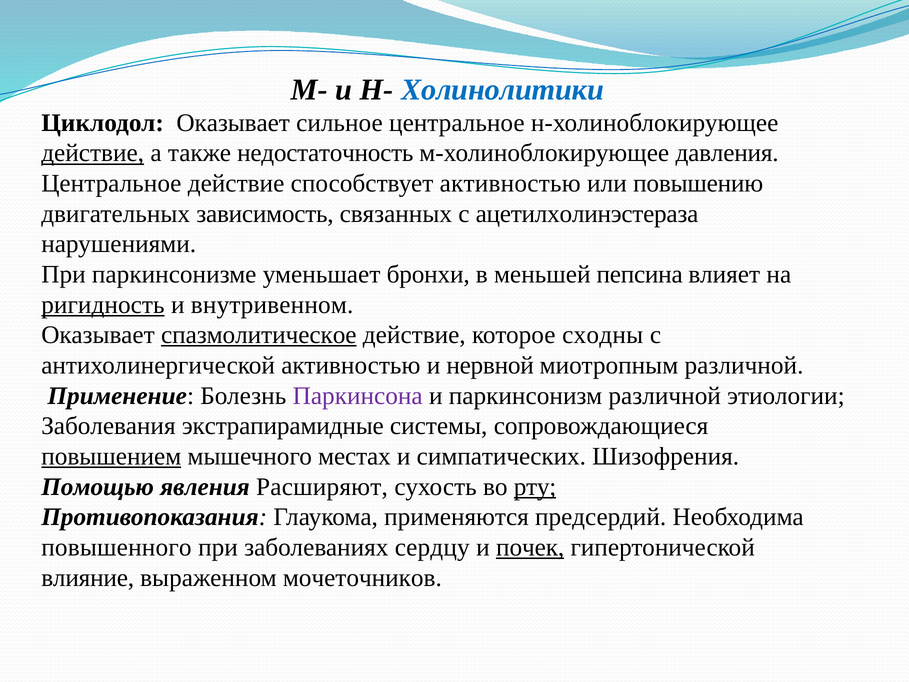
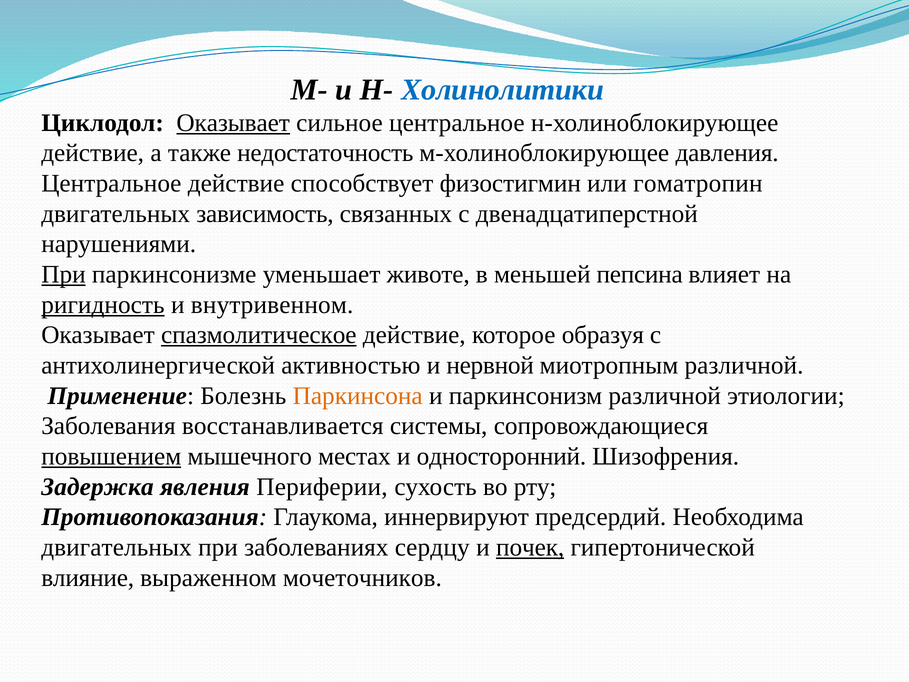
Оказывает at (233, 123) underline: none -> present
действие at (93, 153) underline: present -> none
способствует активностью: активностью -> физостигмин
повышению: повышению -> гоматропин
ацетилхолинэстераза: ацетилхолинэстераза -> двенадцатиперстной
При at (63, 274) underline: none -> present
бронхи: бронхи -> животе
сходны: сходны -> образуя
Паркинсона colour: purple -> orange
экстрапирамидные: экстрапирамидные -> восстанавливается
симпатических: симпатических -> односторонний
Помощью: Помощью -> Задержка
Расширяют: Расширяют -> Периферии
рту underline: present -> none
применяются: применяются -> иннервируют
повышенного at (116, 547): повышенного -> двигательных
